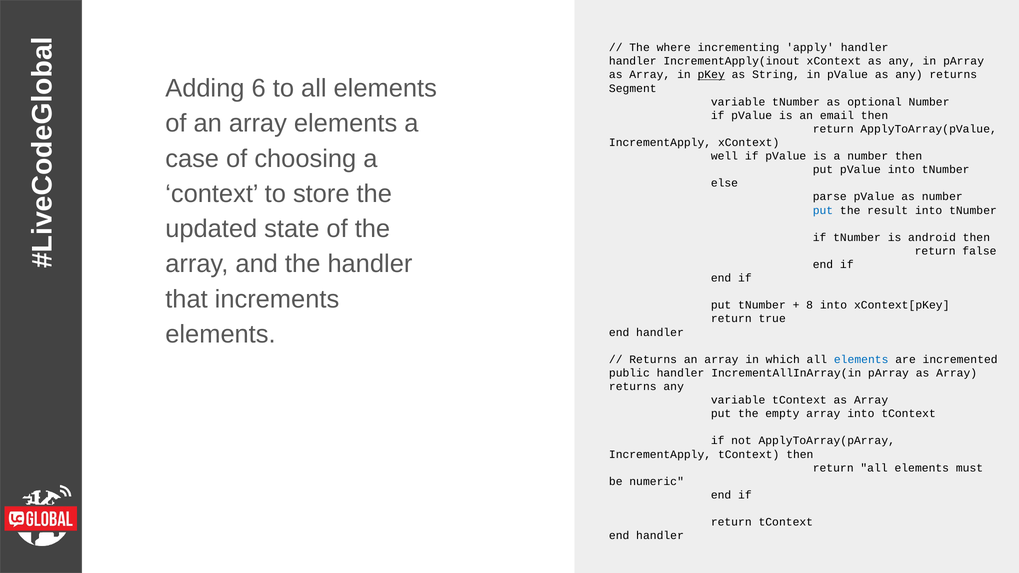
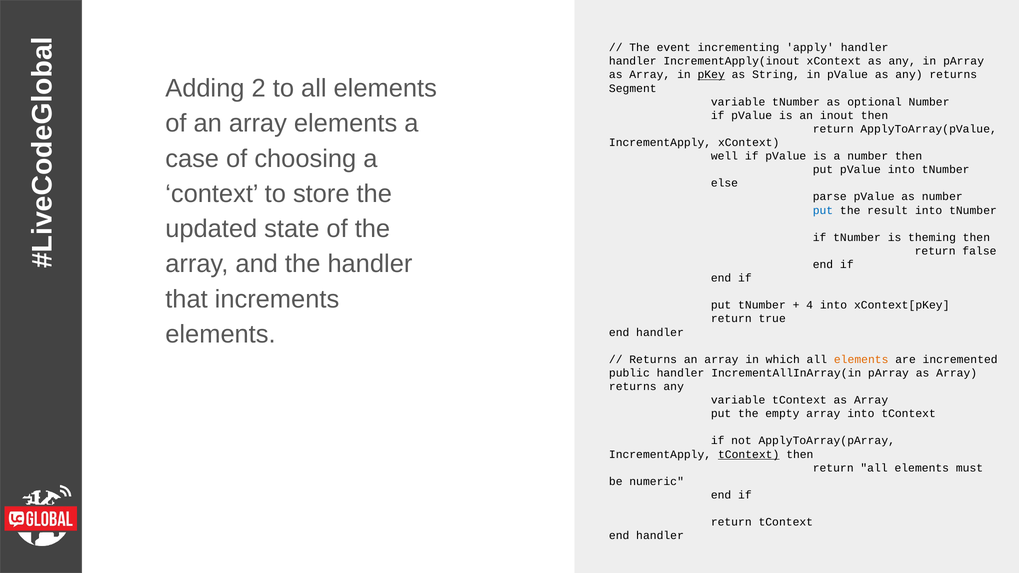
where: where -> event
6: 6 -> 2
email: email -> inout
android: android -> theming
8: 8 -> 4
elements at (861, 360) colour: blue -> orange
tContext at (749, 454) underline: none -> present
